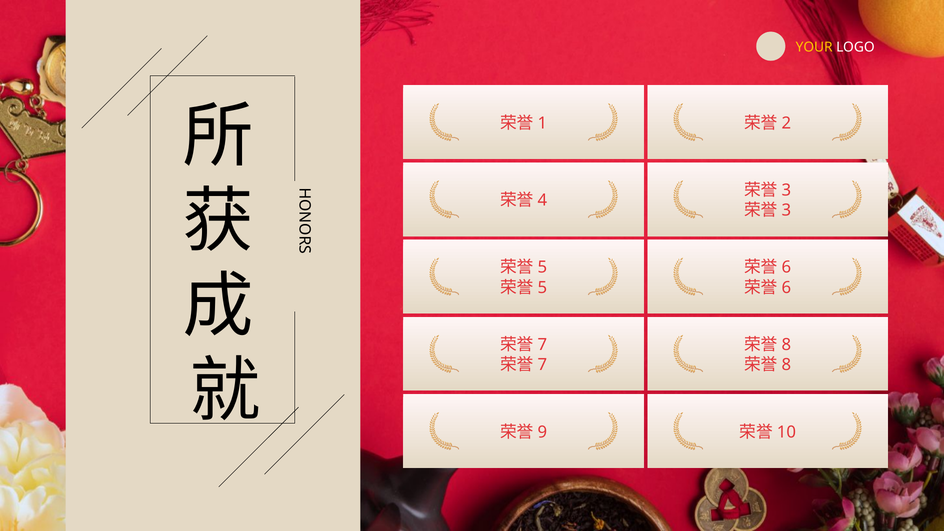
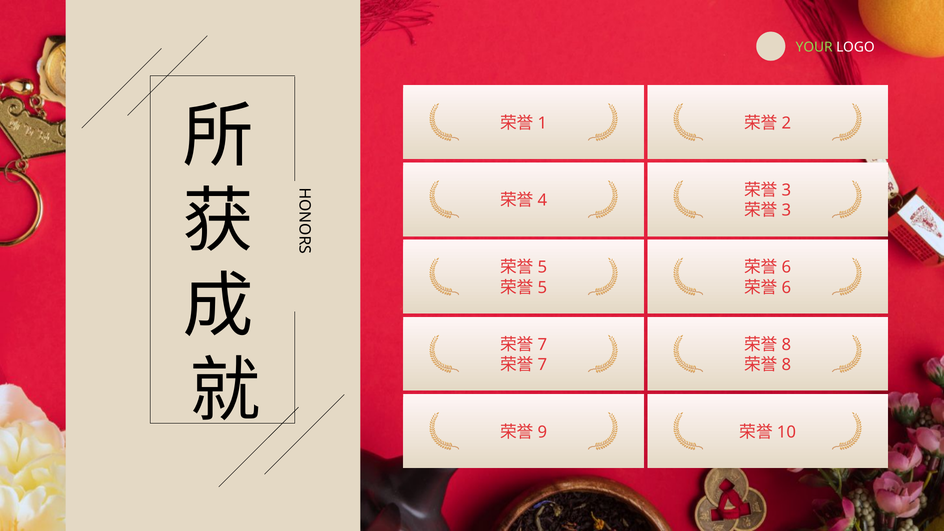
YOUR colour: yellow -> light green
